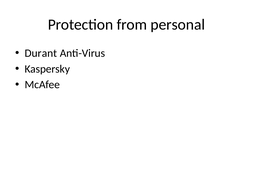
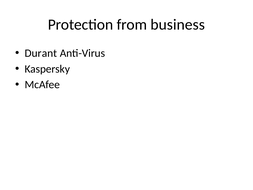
personal: personal -> business
